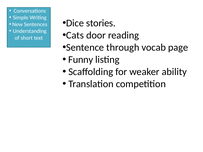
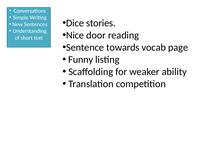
Cats: Cats -> Nice
through: through -> towards
